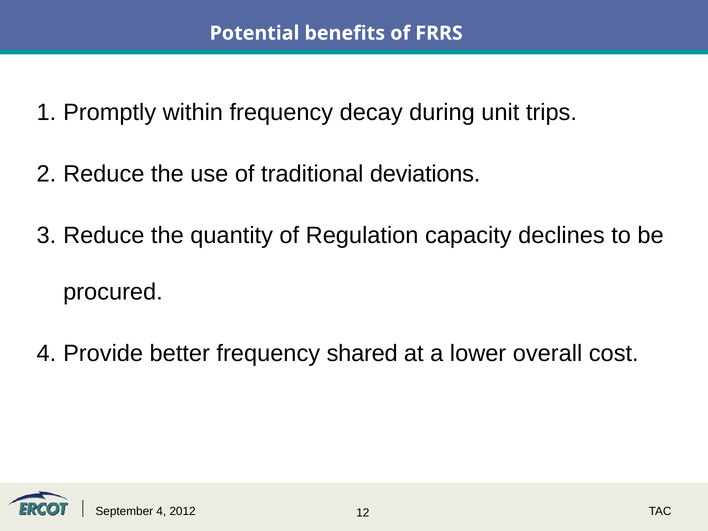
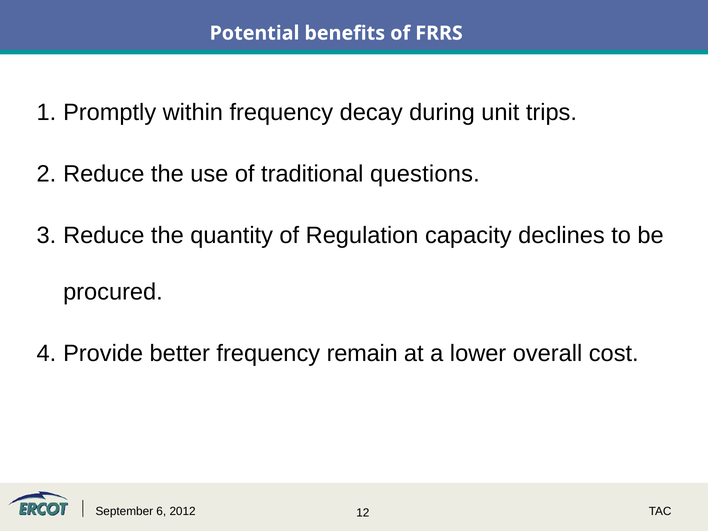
deviations: deviations -> questions
shared: shared -> remain
September 4: 4 -> 6
